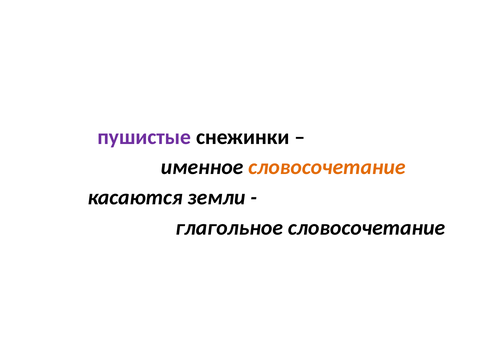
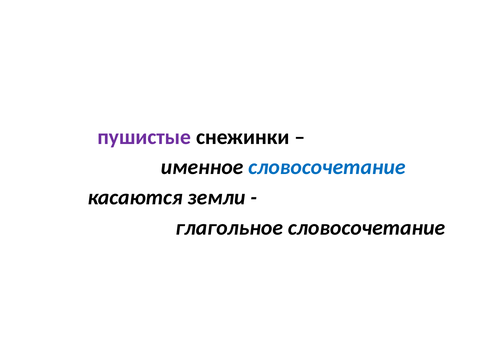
словосочетание at (327, 167) colour: orange -> blue
